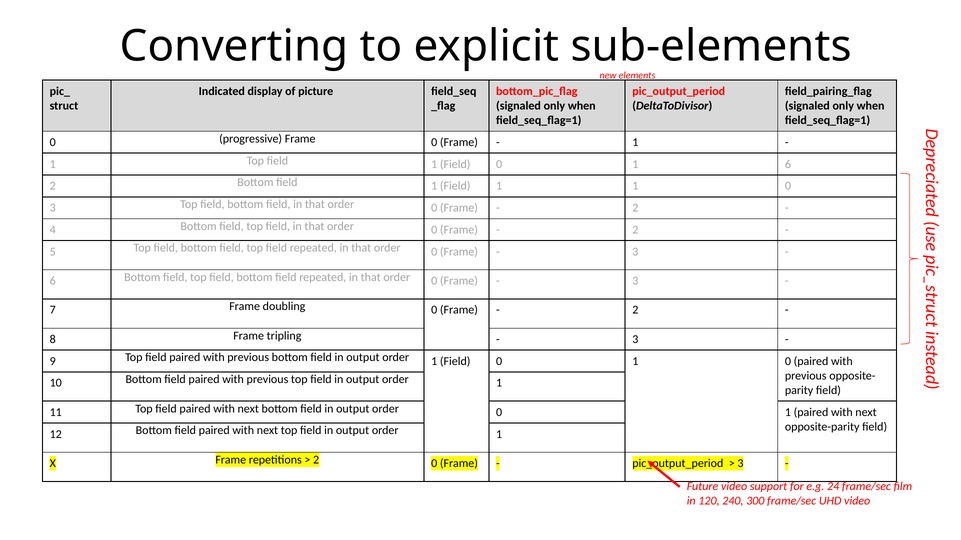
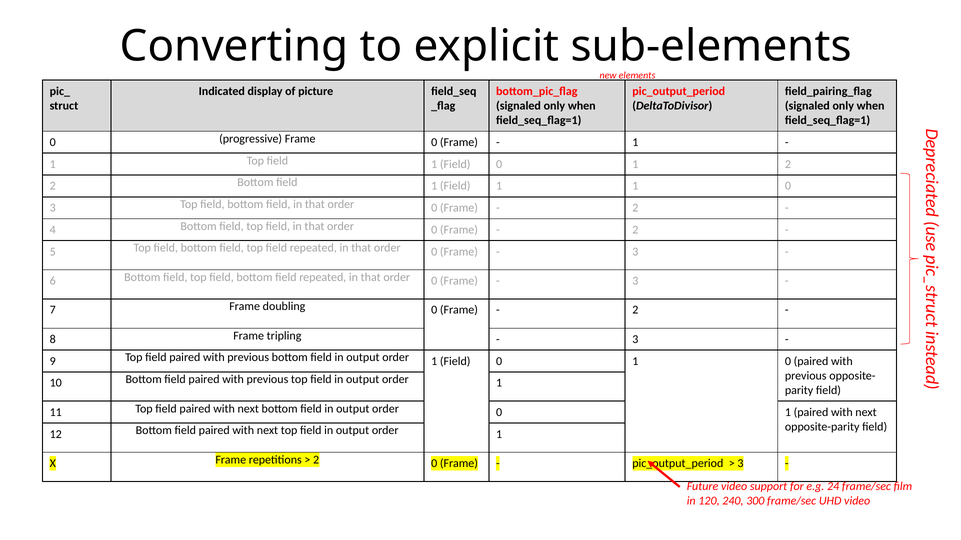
1 6: 6 -> 2
